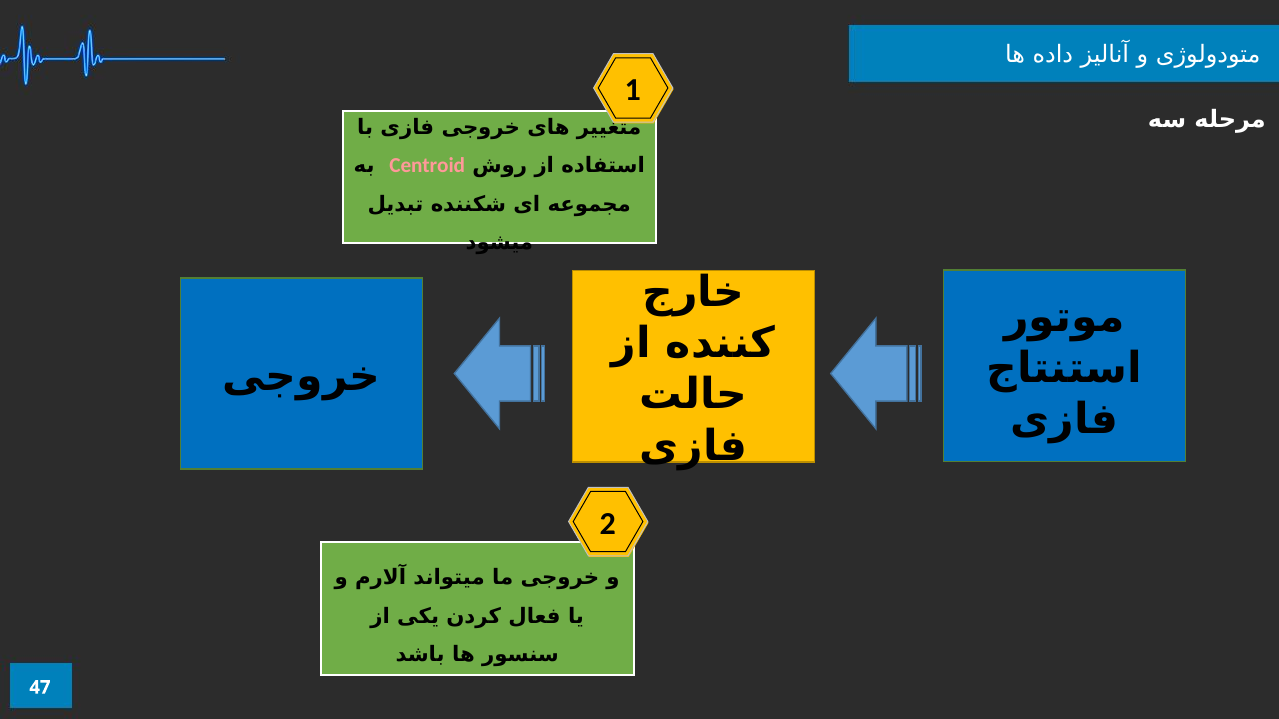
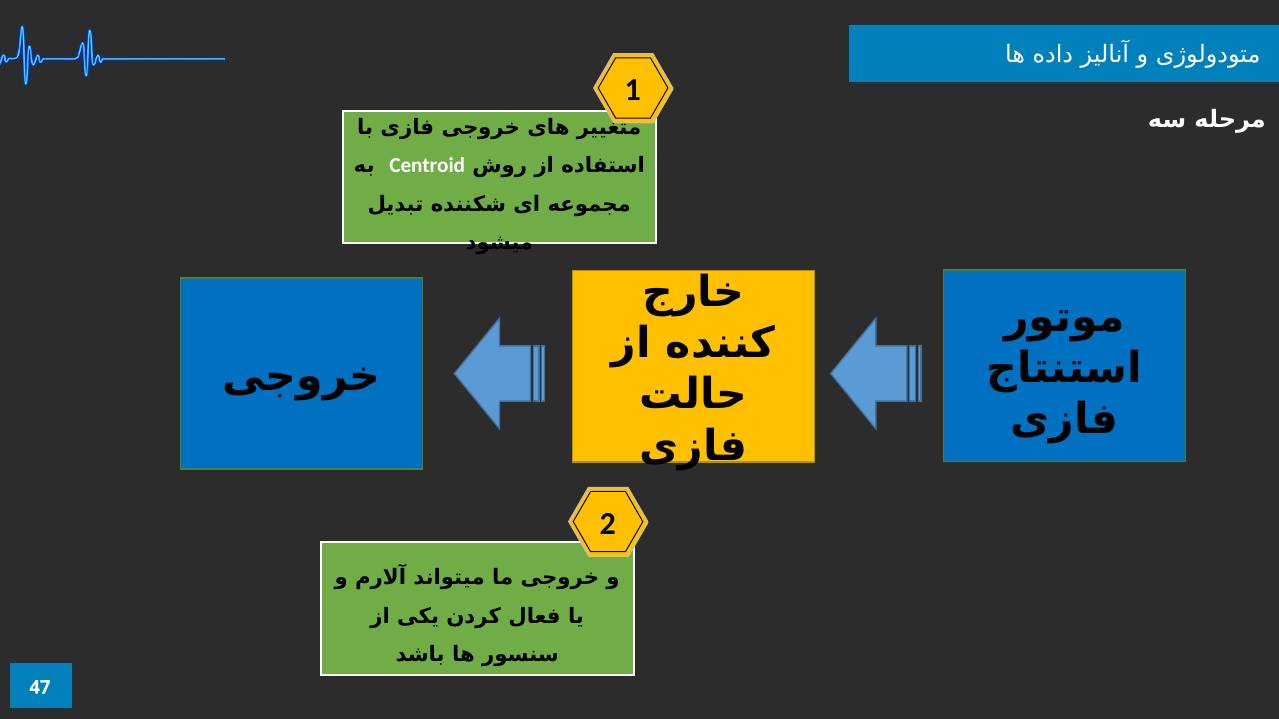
Centroid colour: pink -> white
